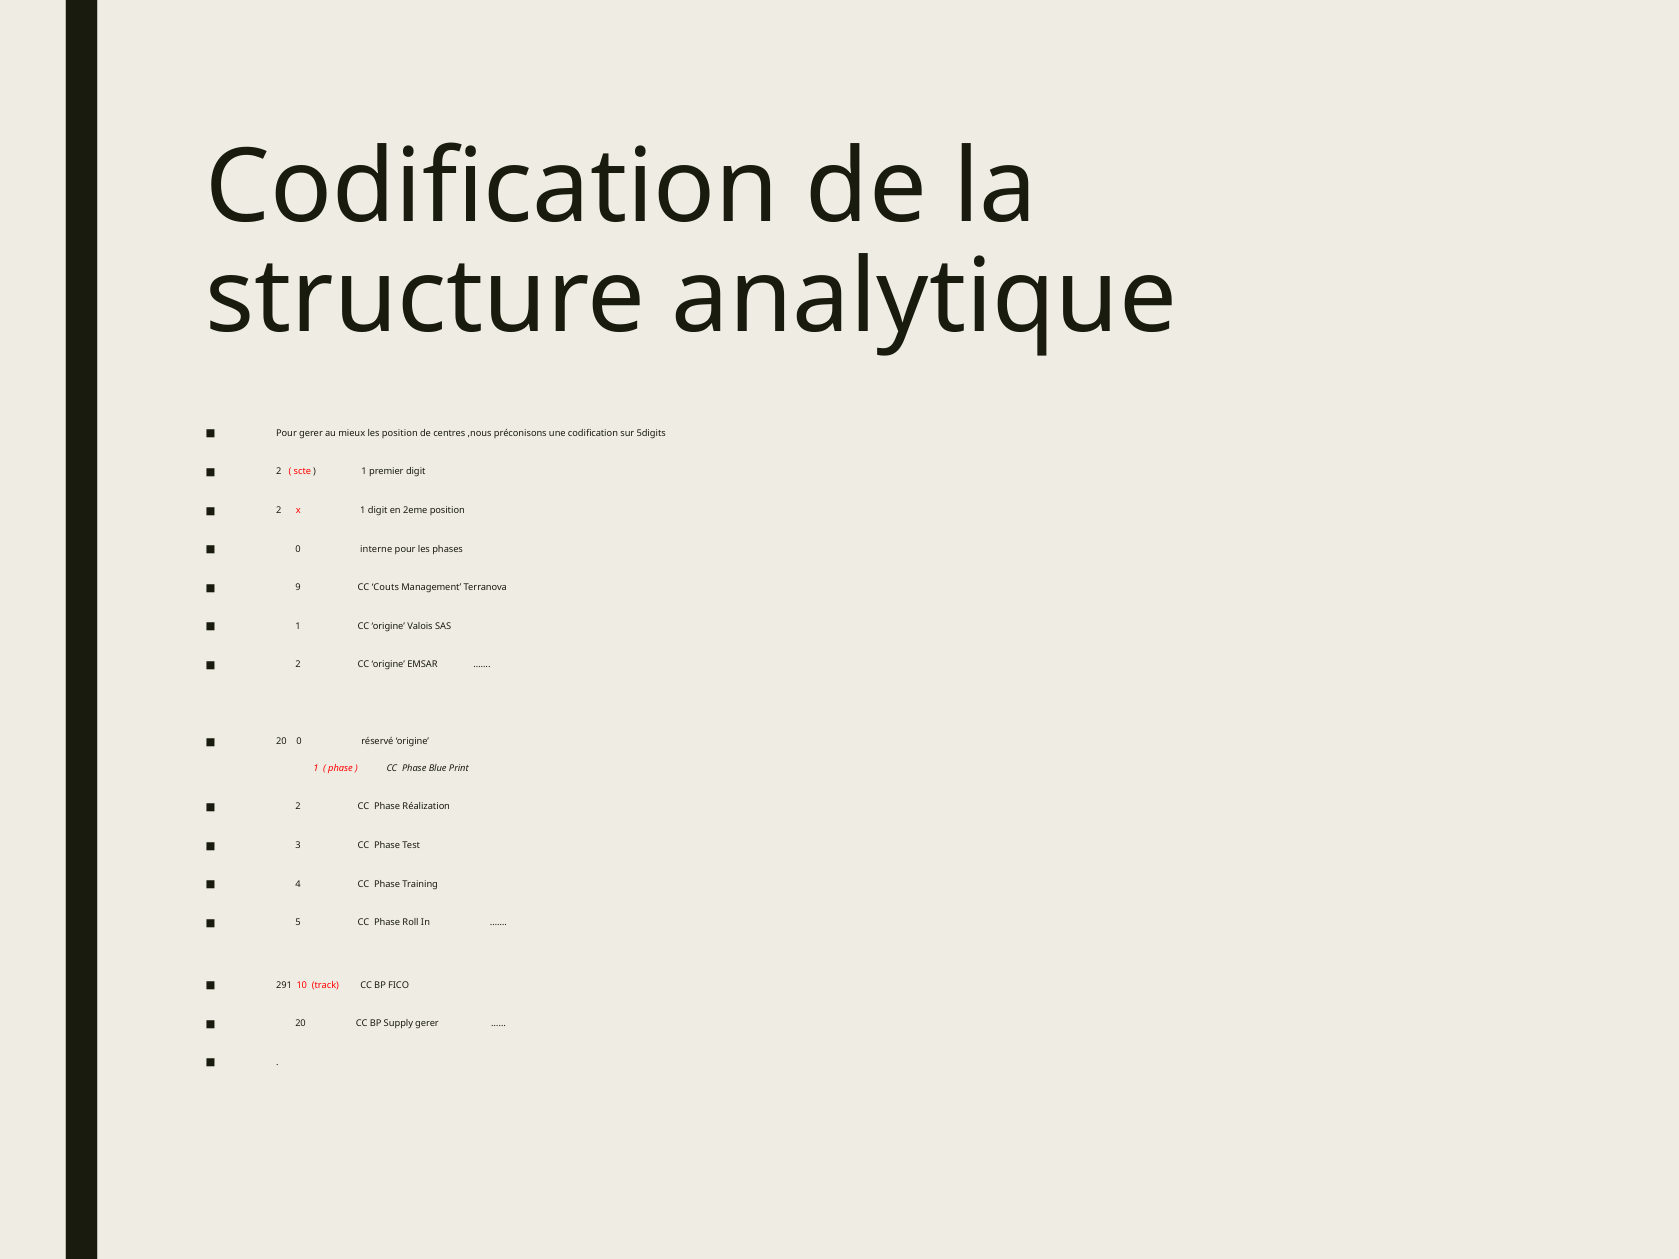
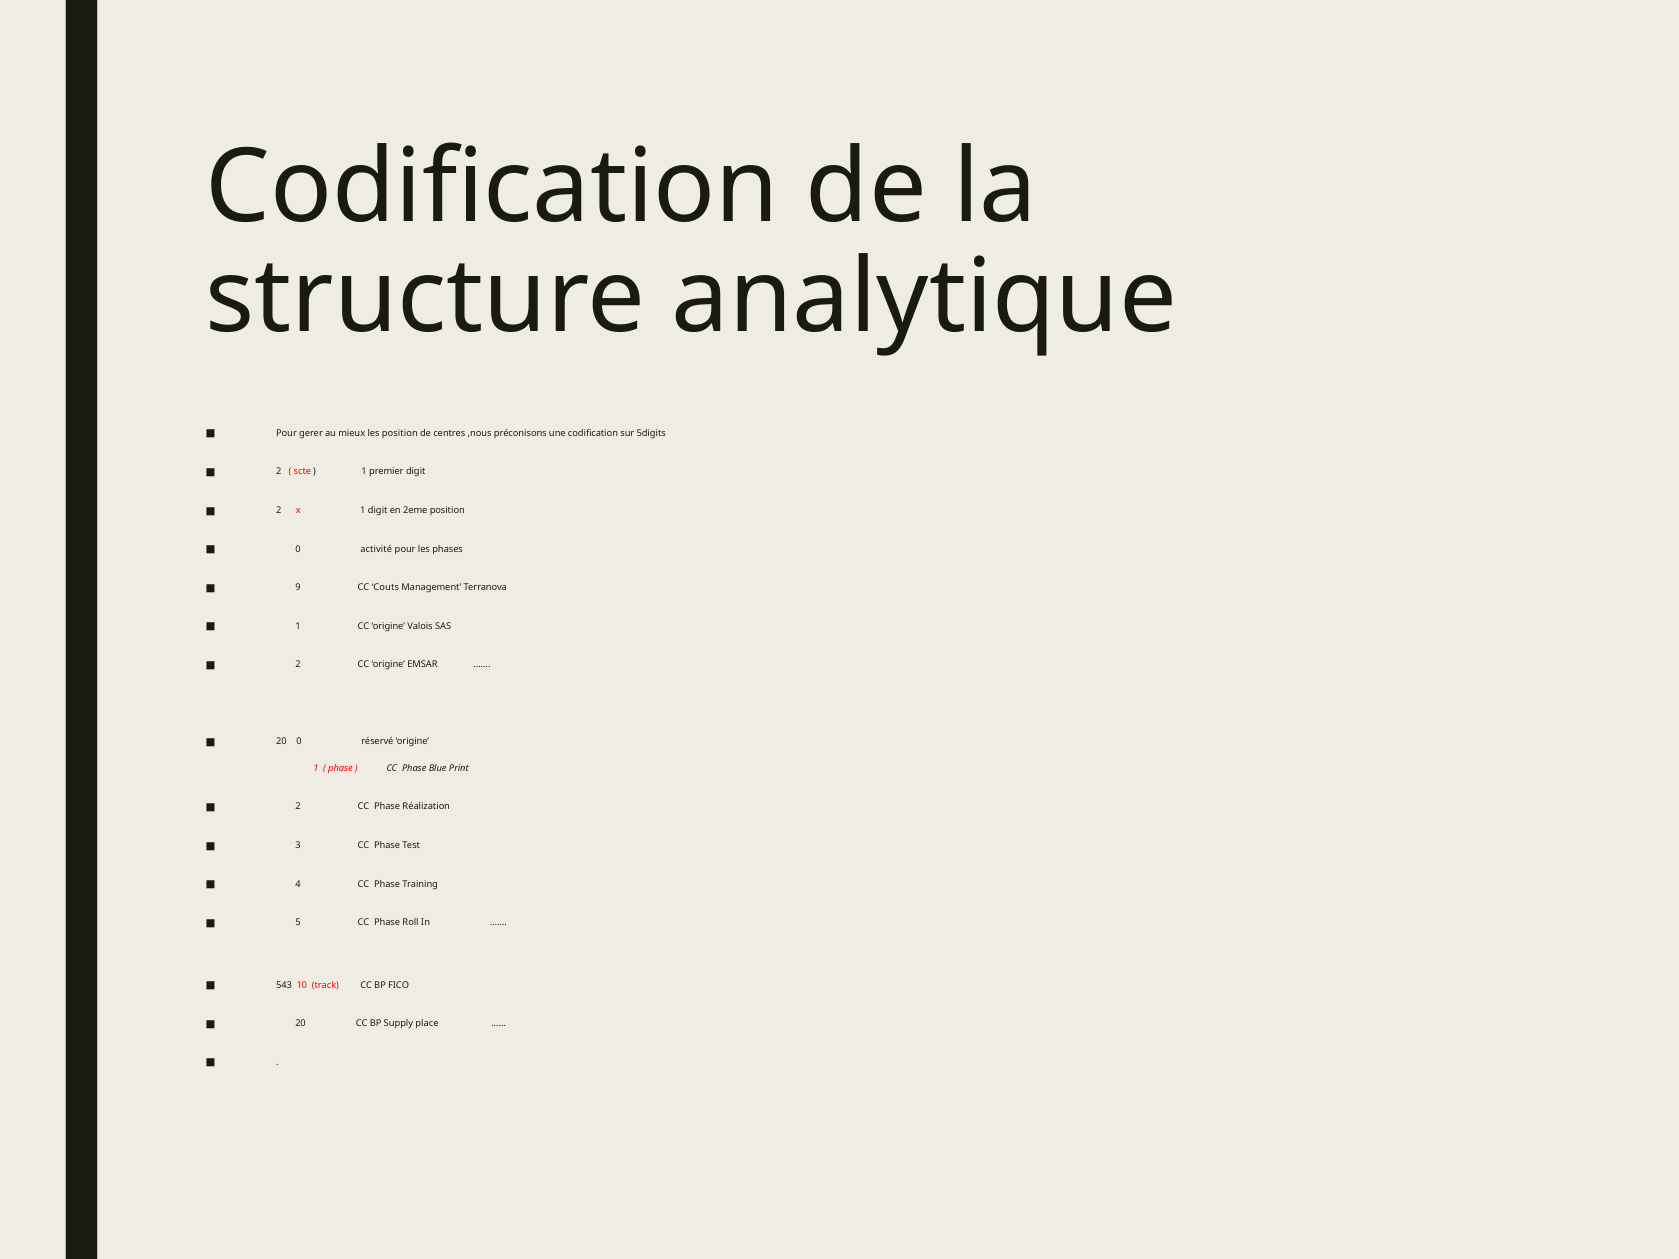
interne: interne -> activité
291: 291 -> 543
Supply gerer: gerer -> place
